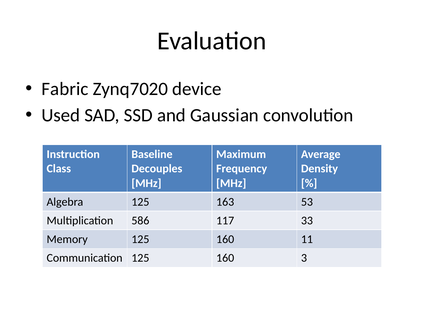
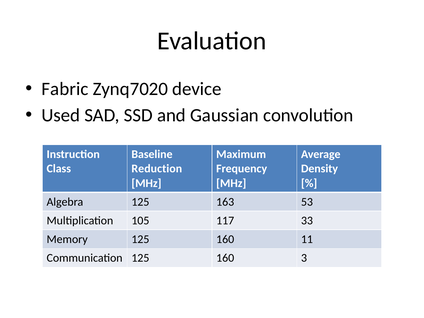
Decouples: Decouples -> Reduction
586: 586 -> 105
